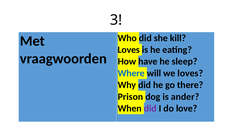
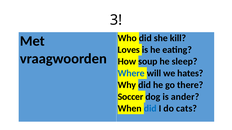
have: have -> soup
we loves: loves -> hates
Prison: Prison -> Soccer
did at (150, 109) colour: purple -> blue
love: love -> cats
